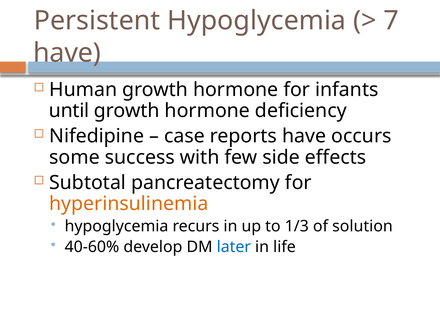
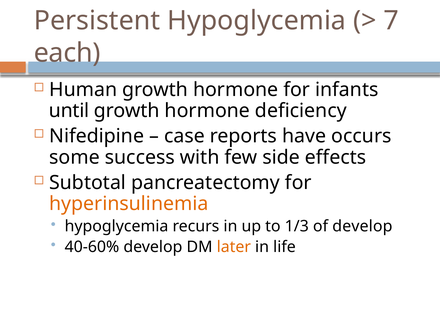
have at (67, 53): have -> each
of solution: solution -> develop
later colour: blue -> orange
